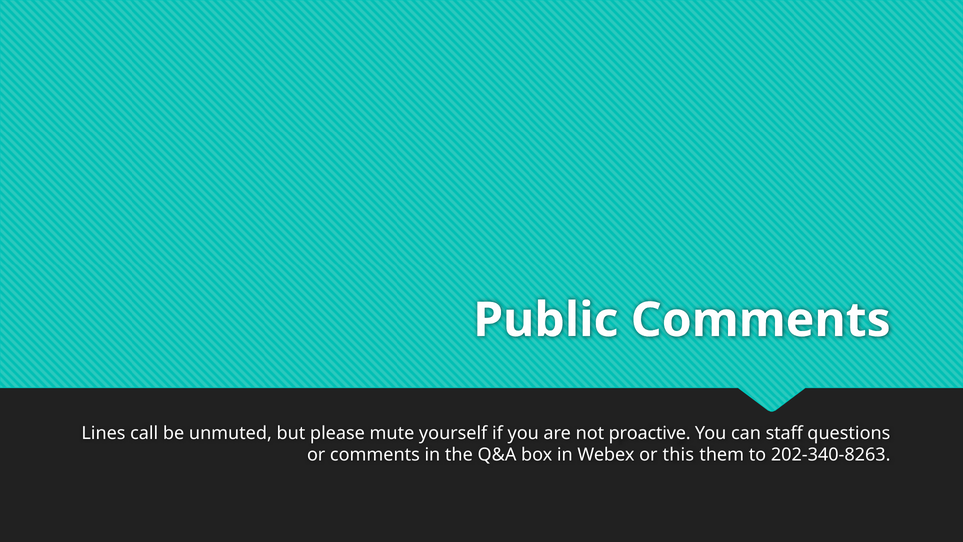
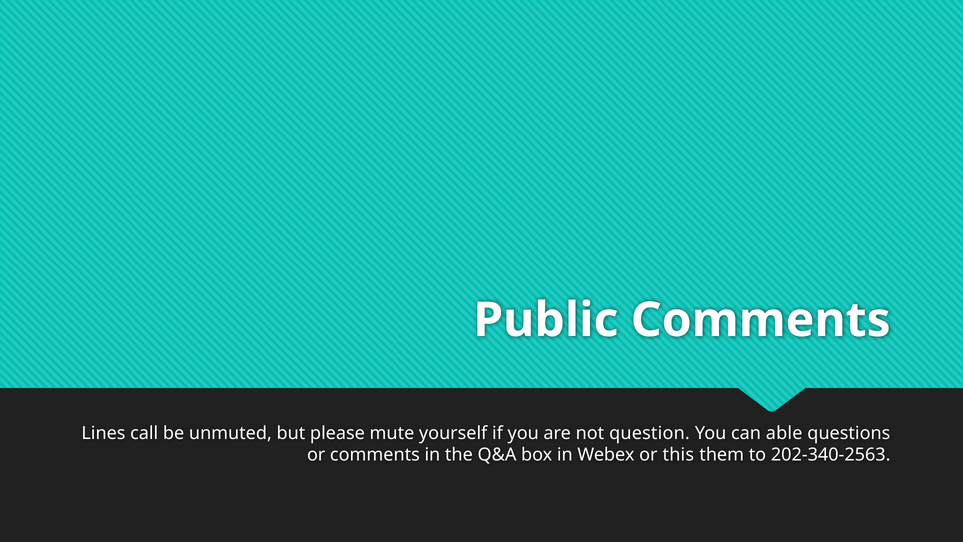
proactive: proactive -> question
staff: staff -> able
202-340-8263: 202-340-8263 -> 202-340-2563
